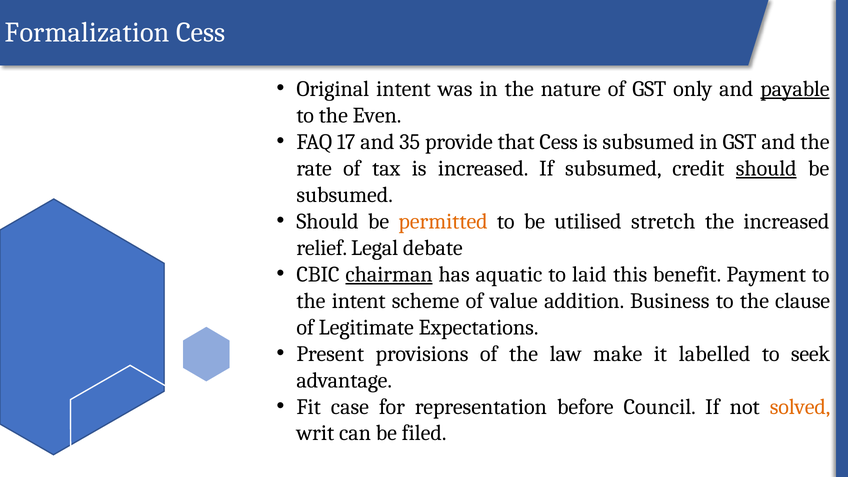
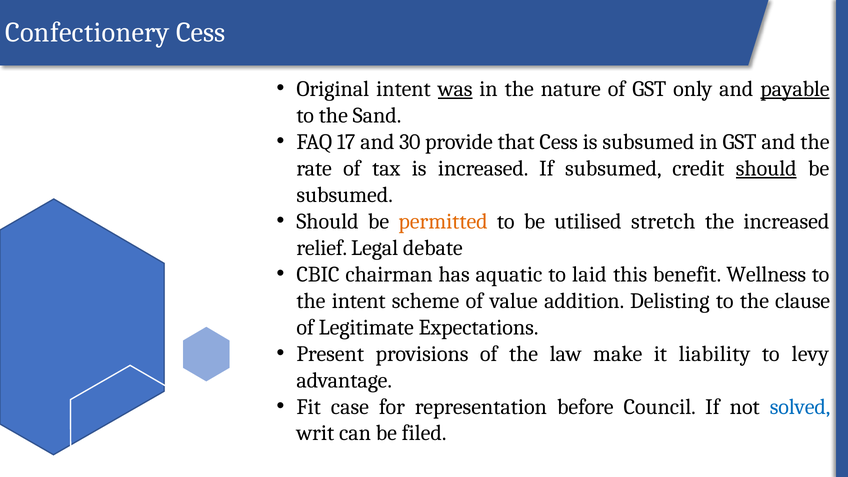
Formalization: Formalization -> Confectionery
was underline: none -> present
Even: Even -> Sand
35: 35 -> 30
chairman underline: present -> none
Payment: Payment -> Wellness
Business: Business -> Delisting
labelled: labelled -> liability
seek: seek -> levy
solved colour: orange -> blue
